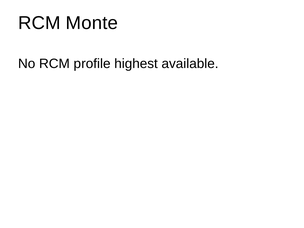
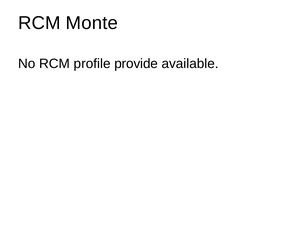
highest: highest -> provide
